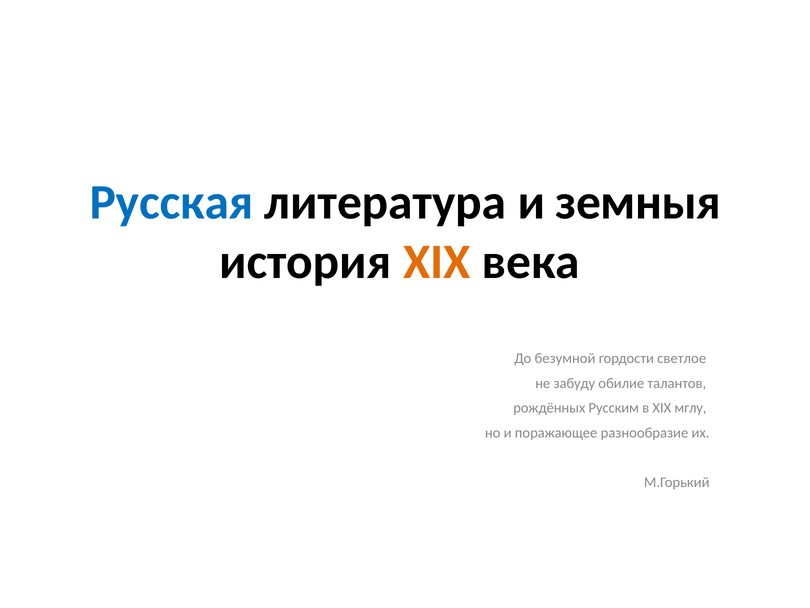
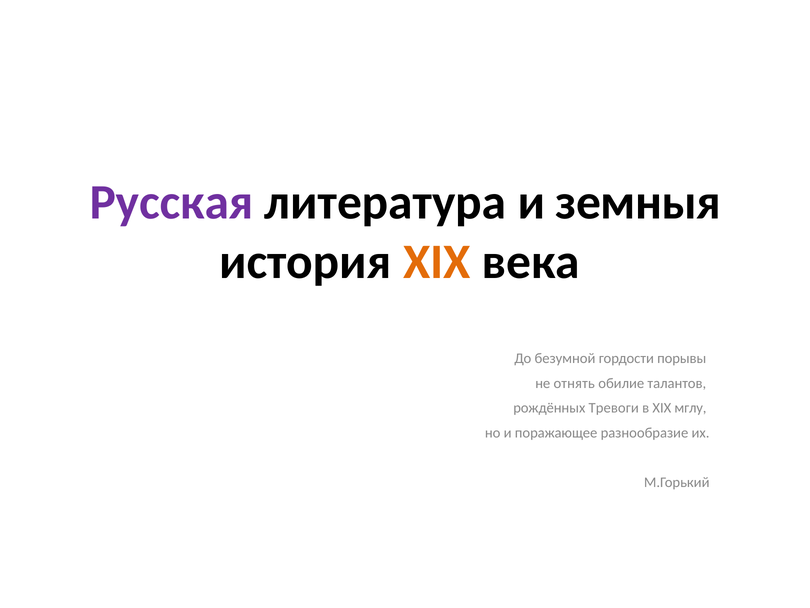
Русская colour: blue -> purple
светлое: светлое -> порывы
забуду: забуду -> отнять
Русским: Русским -> Тревоги
